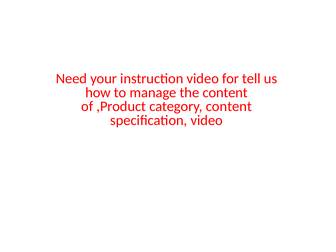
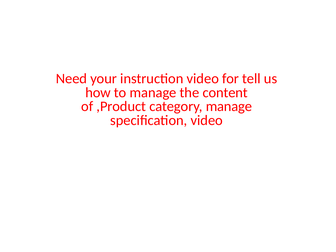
category content: content -> manage
